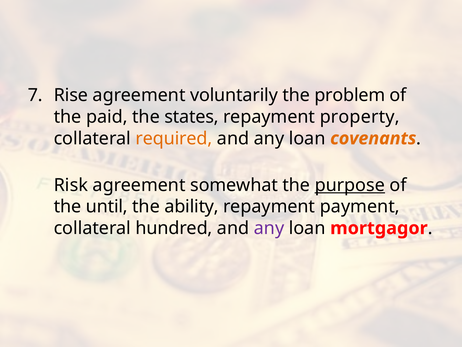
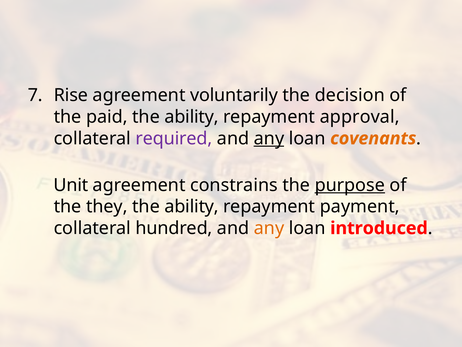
problem: problem -> decision
states at (192, 117): states -> ability
property: property -> approval
required colour: orange -> purple
any at (269, 138) underline: none -> present
Risk: Risk -> Unit
somewhat: somewhat -> constrains
until: until -> they
any at (269, 228) colour: purple -> orange
mortgagor: mortgagor -> introduced
